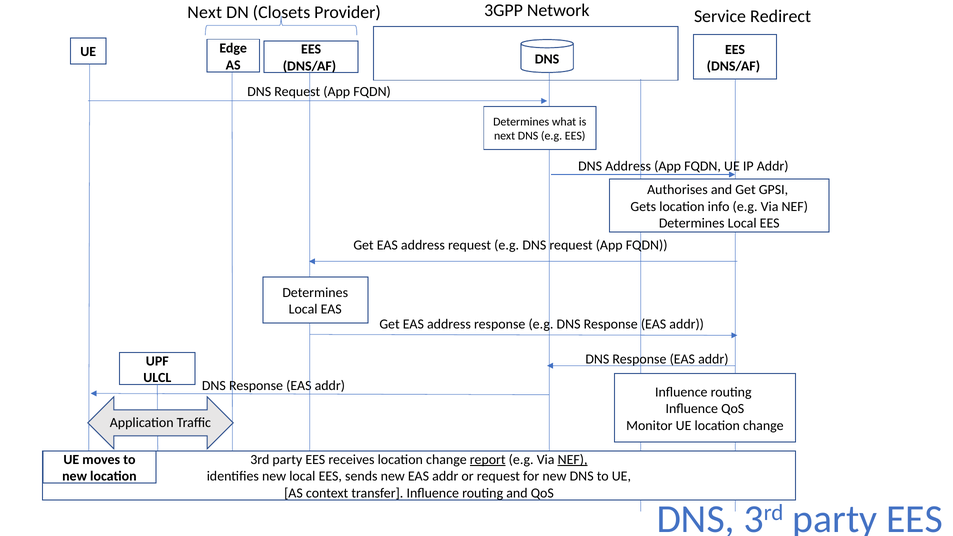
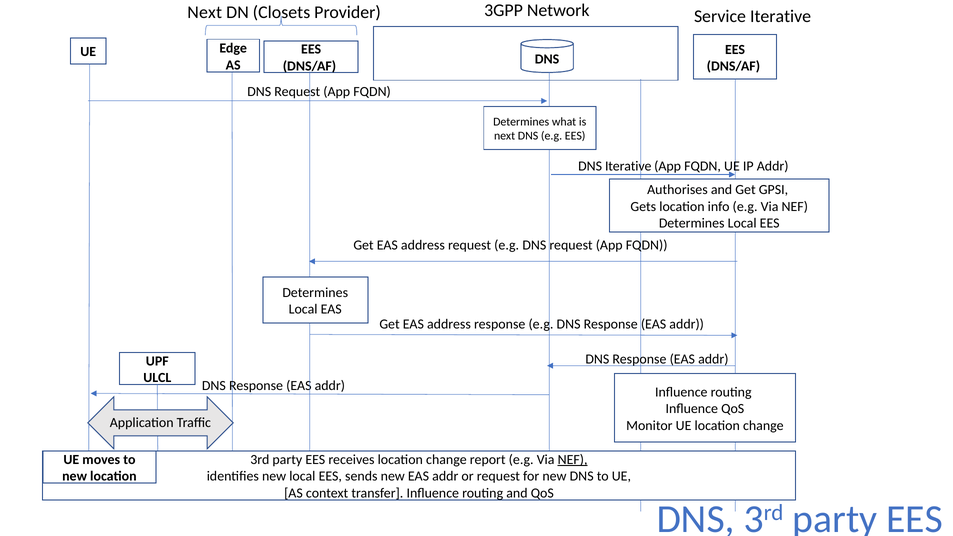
Service Redirect: Redirect -> Iterative
DNS Address: Address -> Iterative
report underline: present -> none
